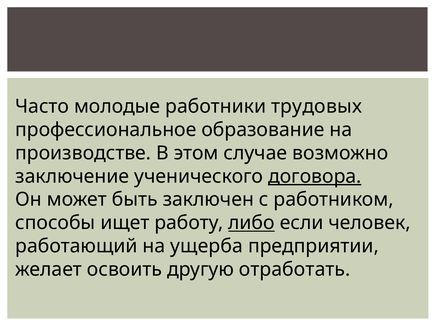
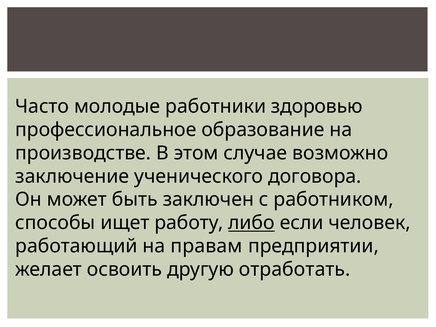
трудовых: трудовых -> здоровью
договора underline: present -> none
ущерба: ущерба -> правам
